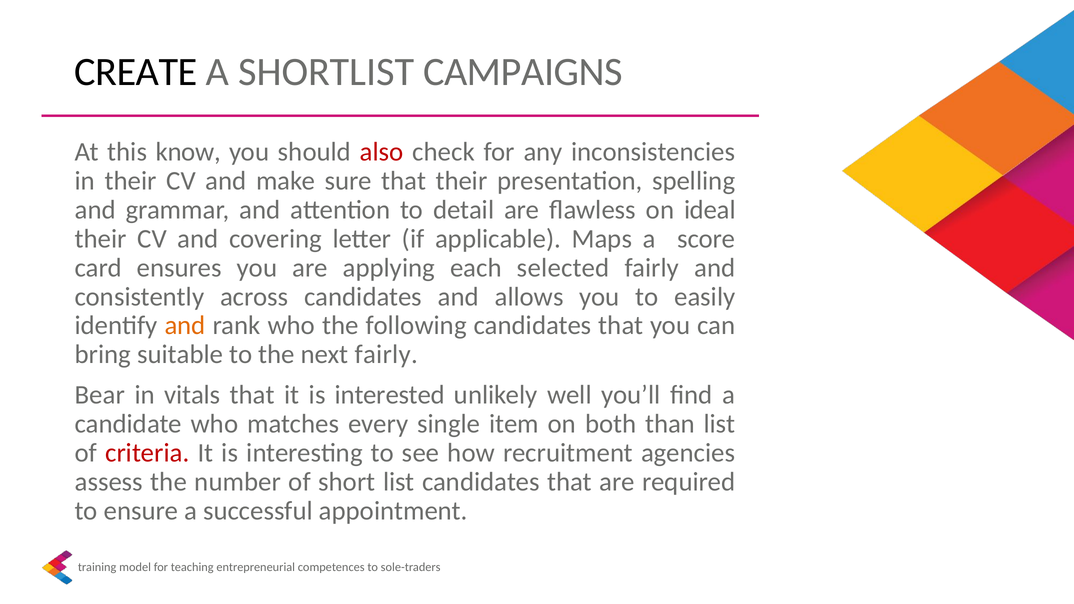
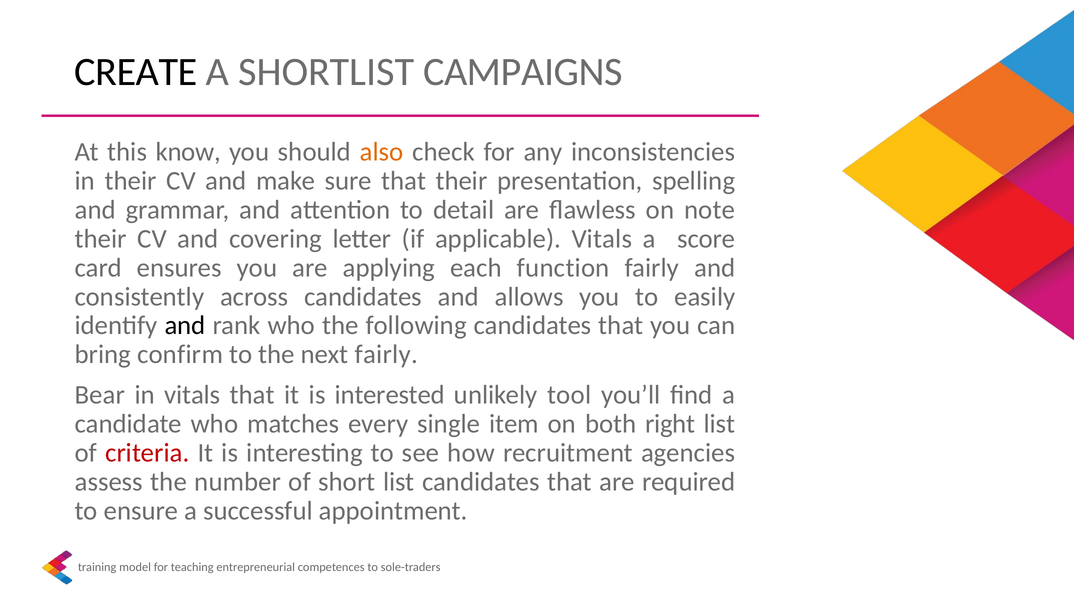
also colour: red -> orange
ideal: ideal -> note
applicable Maps: Maps -> Vitals
selected: selected -> function
and at (185, 326) colour: orange -> black
suitable: suitable -> confirm
well: well -> tool
than: than -> right
